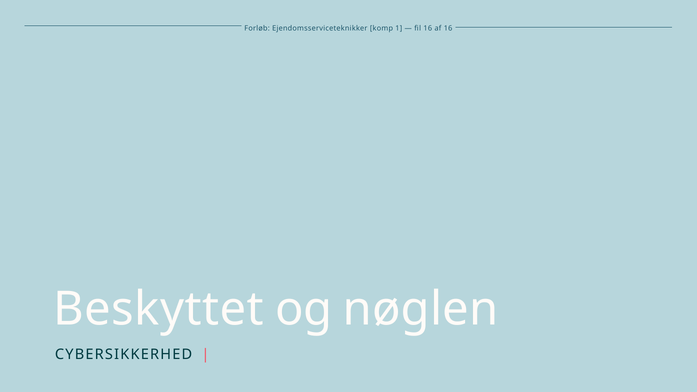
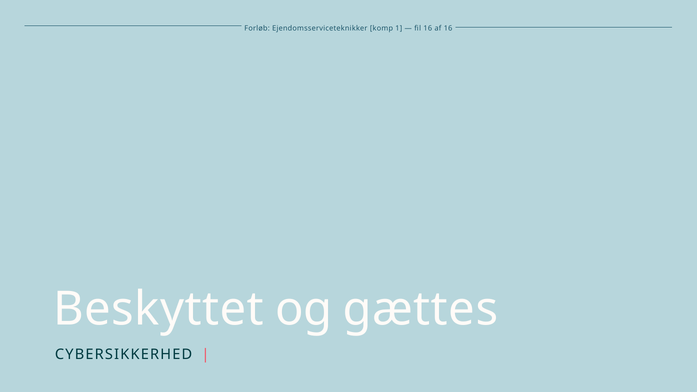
nøglen: nøglen -> gættes
